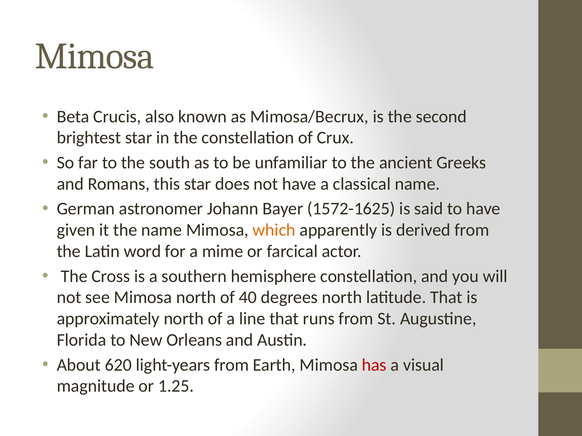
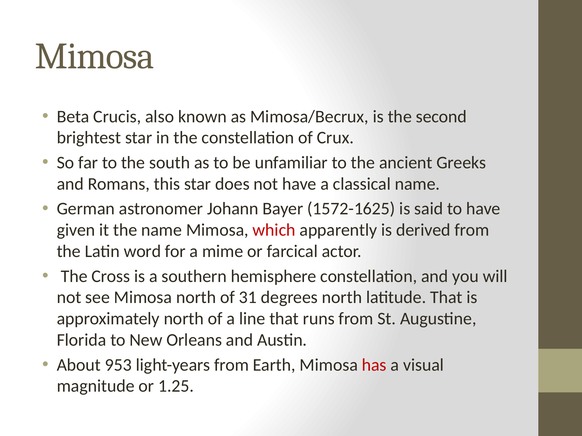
which colour: orange -> red
40: 40 -> 31
620: 620 -> 953
